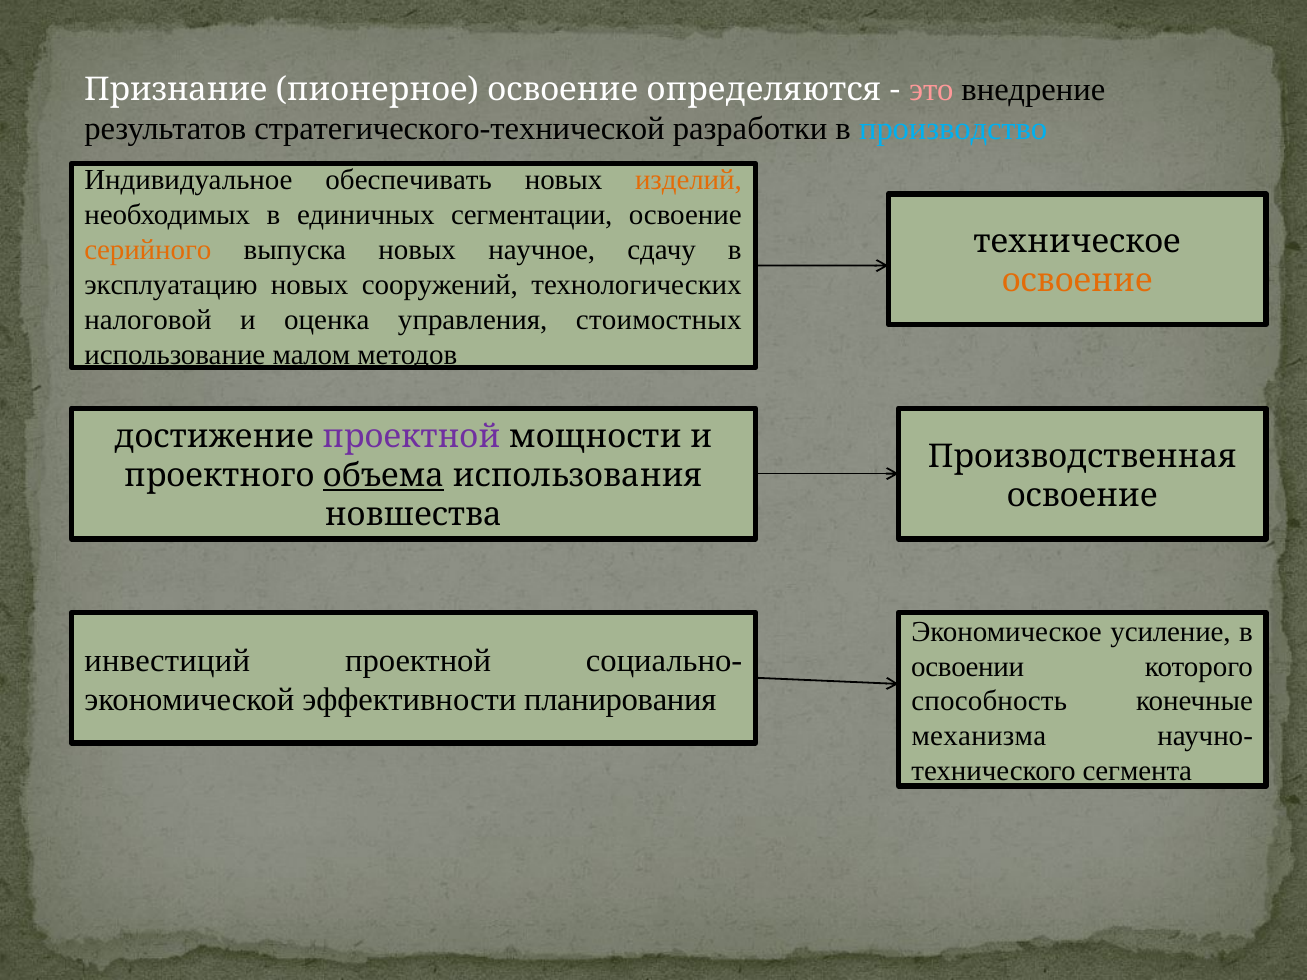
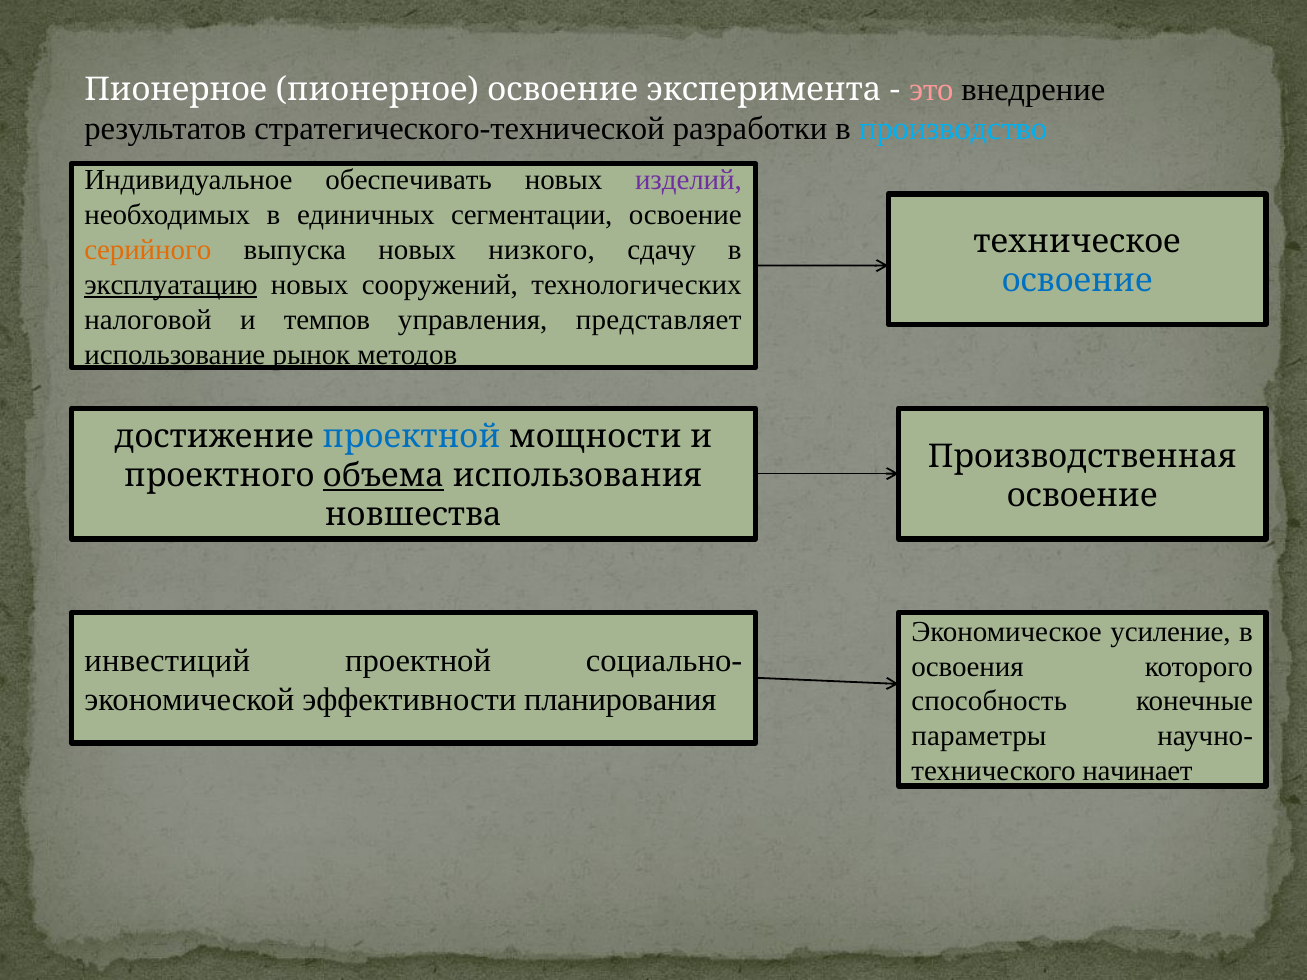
Признание at (176, 90): Признание -> Пионерное
определяются: определяются -> эксперимента
изделий colour: orange -> purple
научное: научное -> низкого
эксплуатацию underline: none -> present
освоение at (1077, 281) colour: orange -> blue
оценка: оценка -> темпов
стоимостных: стоимостных -> представляет
малом: малом -> рынок
проектной at (411, 437) colour: purple -> blue
освоении: освоении -> освоения
механизма: механизма -> параметры
сегмента: сегмента -> начинает
